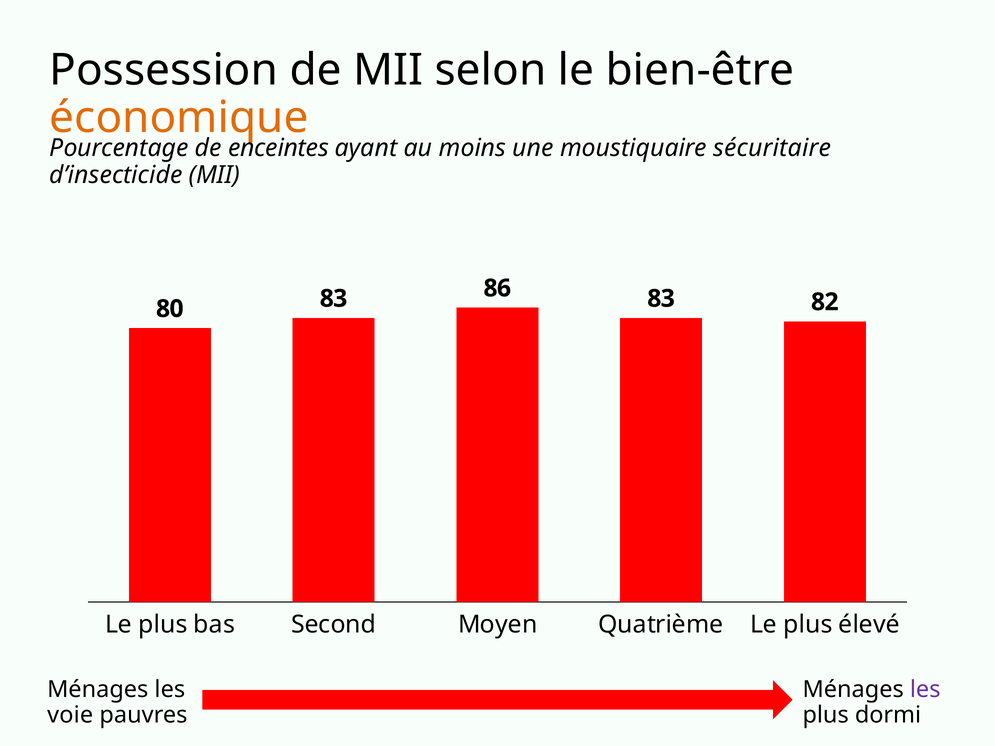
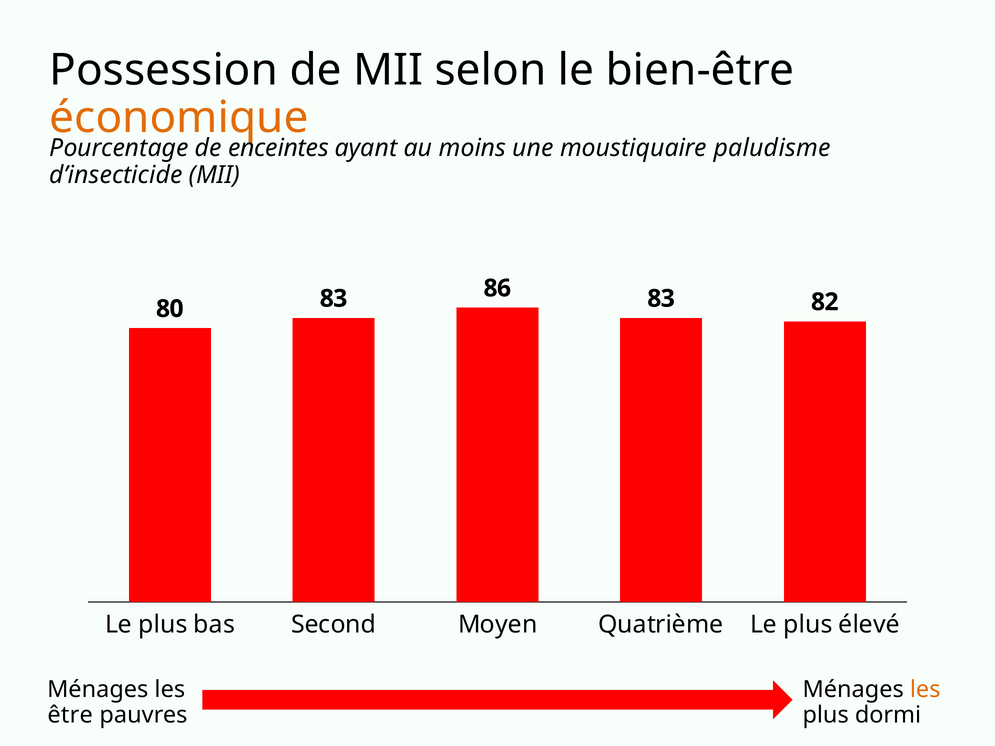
sécuritaire: sécuritaire -> paludisme
les at (925, 690) colour: purple -> orange
voie: voie -> être
